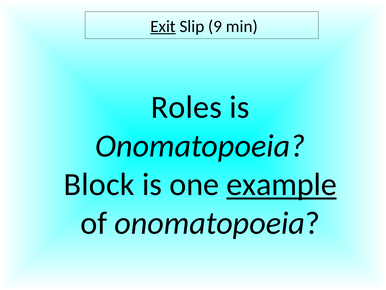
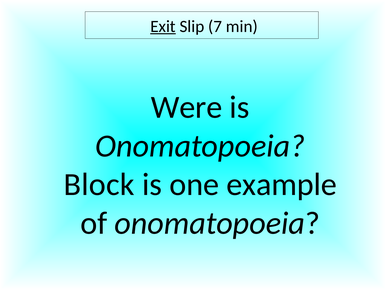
9: 9 -> 7
Roles: Roles -> Were
example underline: present -> none
